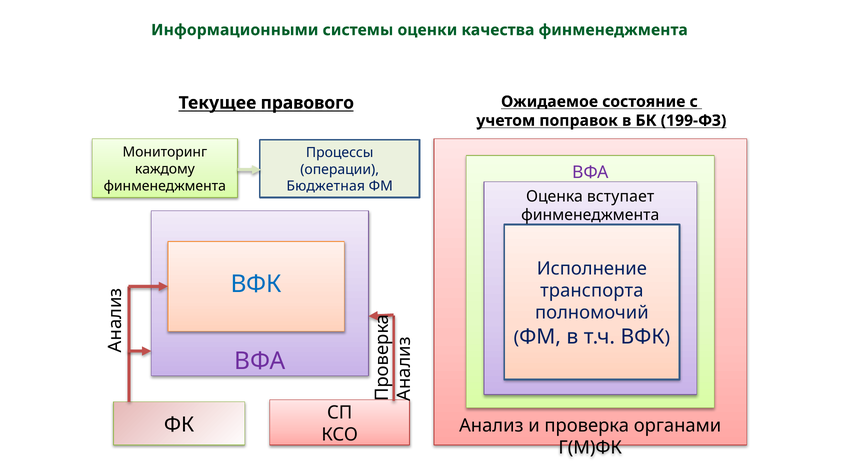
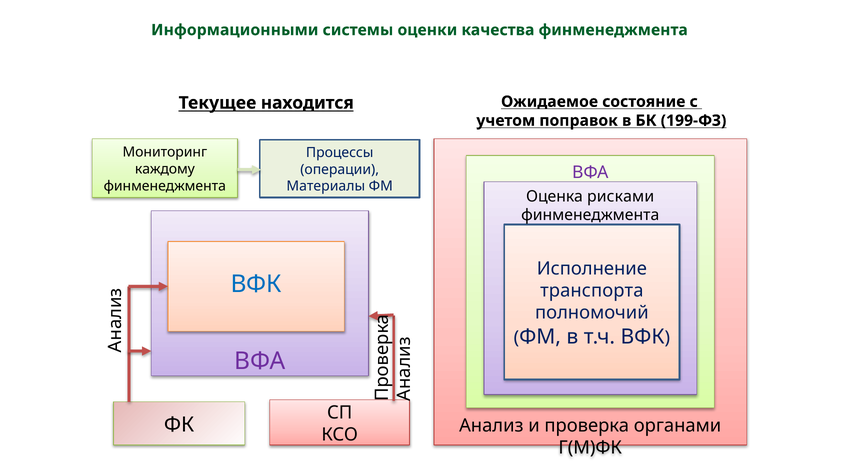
правового: правового -> находится
Бюджетная: Бюджетная -> Материалы
вступает: вступает -> рисками
